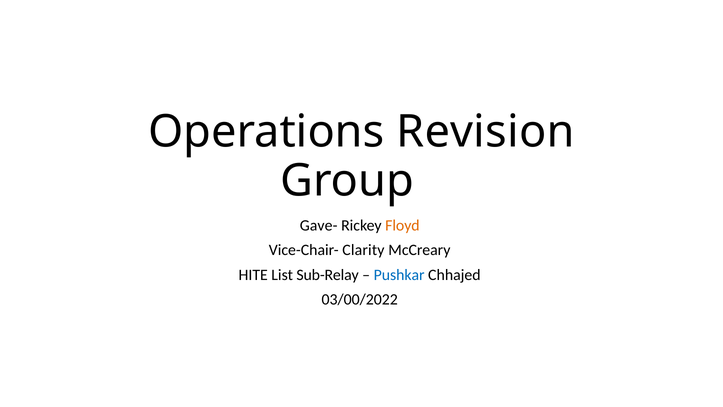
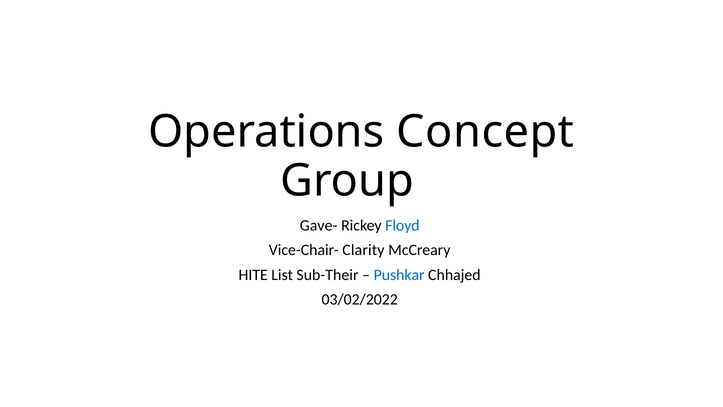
Revision: Revision -> Concept
Floyd colour: orange -> blue
Sub-Relay: Sub-Relay -> Sub-Their
03/00/2022: 03/00/2022 -> 03/02/2022
